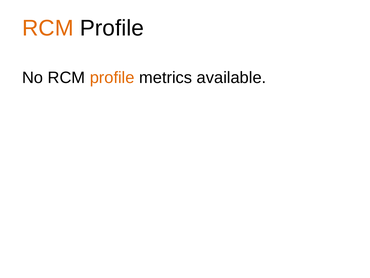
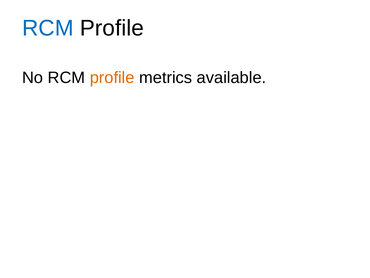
RCM at (48, 28) colour: orange -> blue
